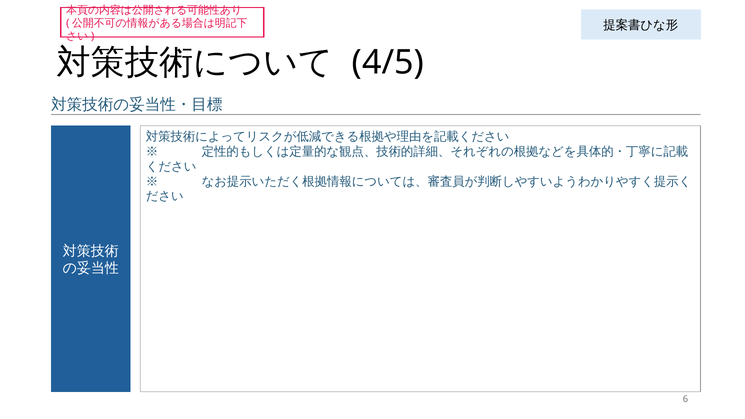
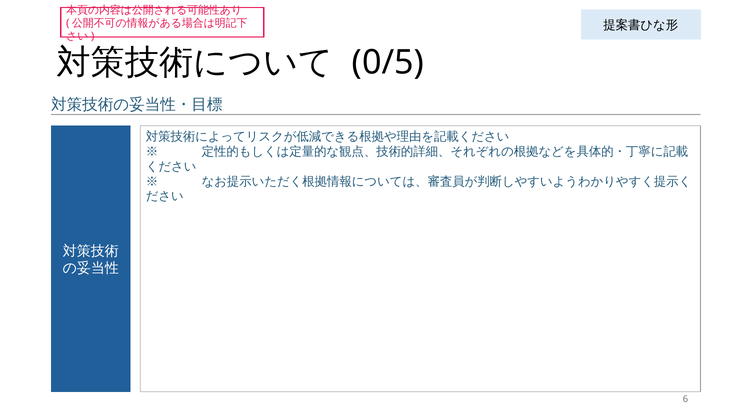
4/5: 4/5 -> 0/5
